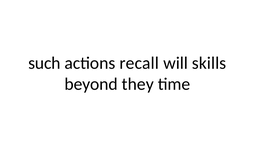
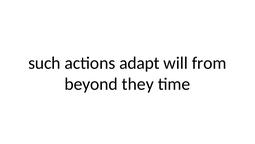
recall: recall -> adapt
skills: skills -> from
